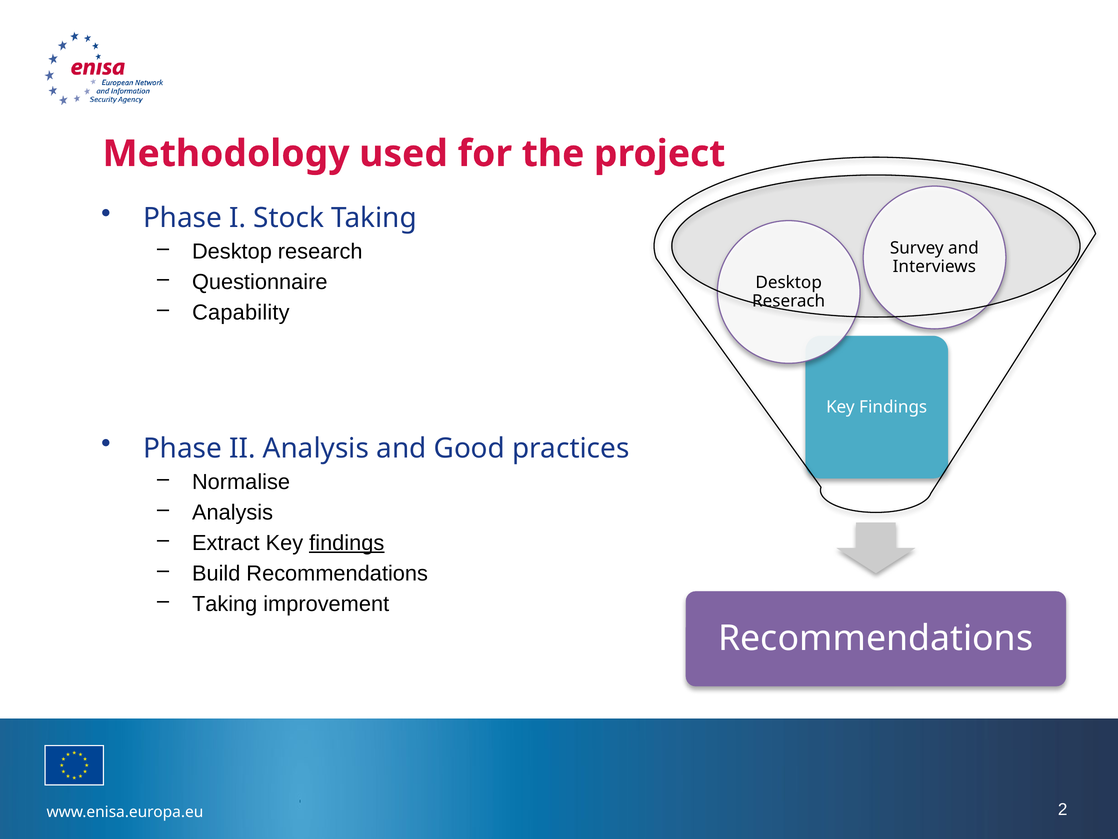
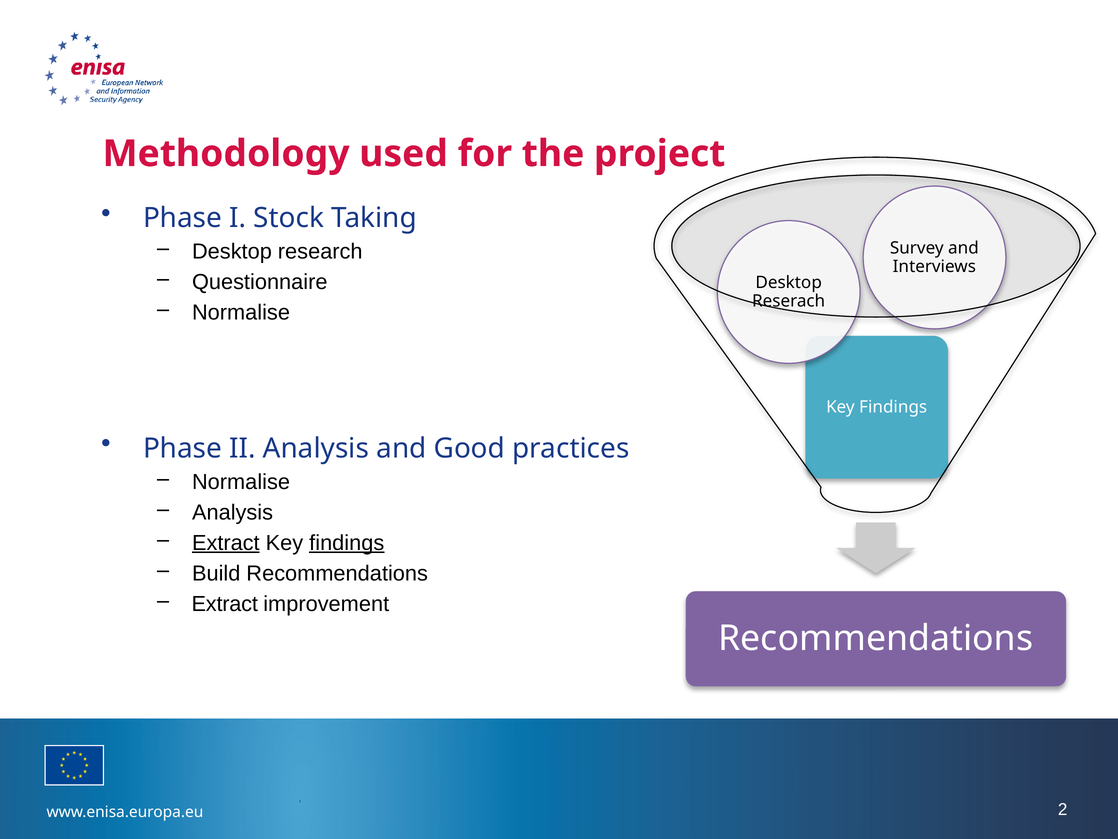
Capability at (241, 312): Capability -> Normalise
Extract at (226, 543) underline: none -> present
Taking at (225, 604): Taking -> Extract
